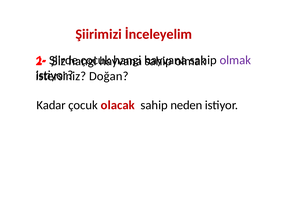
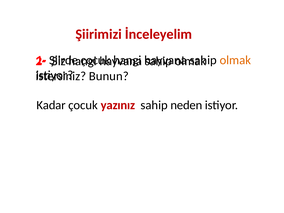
olmak at (235, 60) colour: purple -> orange
Doğan: Doğan -> Bunun
olacak: olacak -> yazınız
